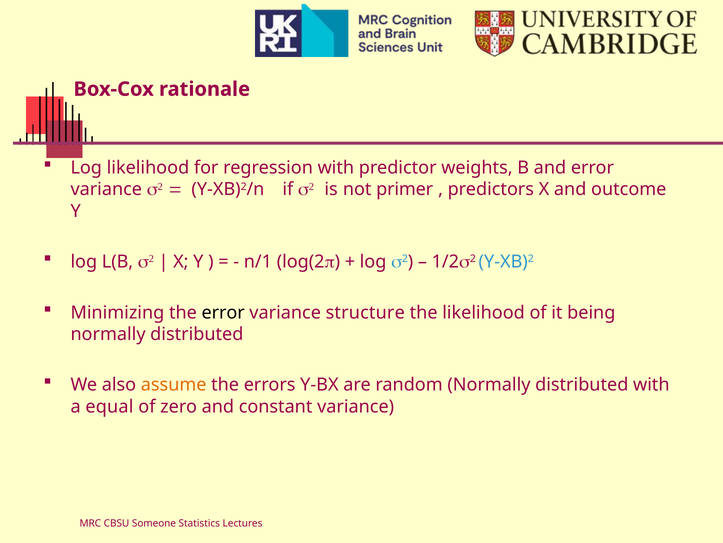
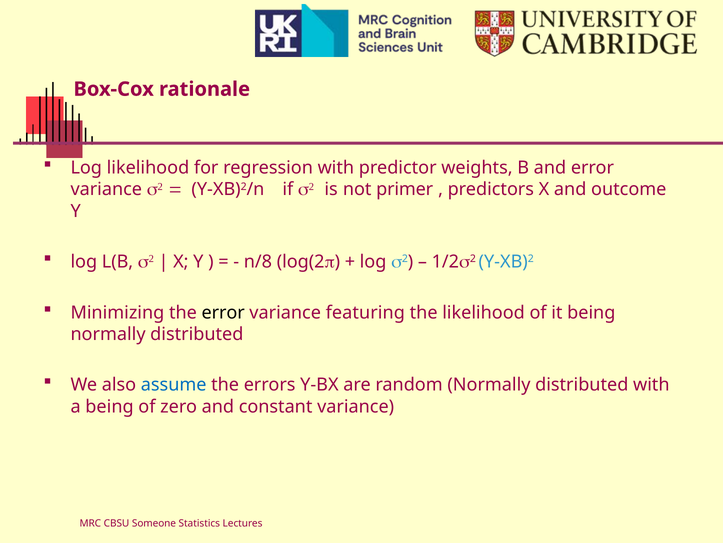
n/1: n/1 -> n/8
structure: structure -> featuring
assume colour: orange -> blue
a equal: equal -> being
